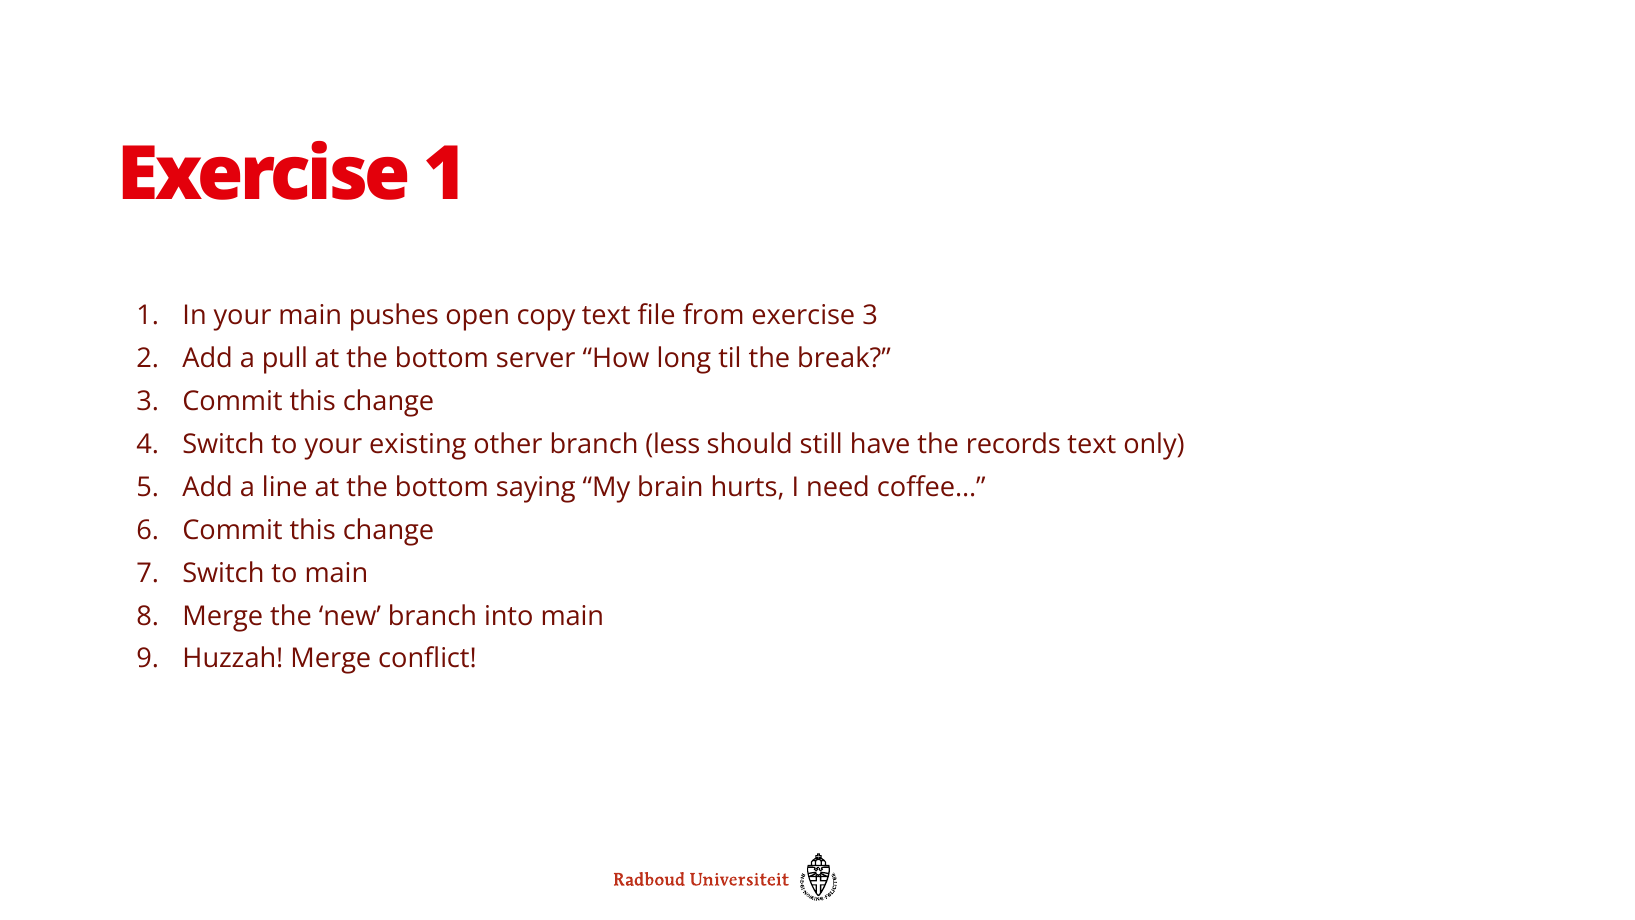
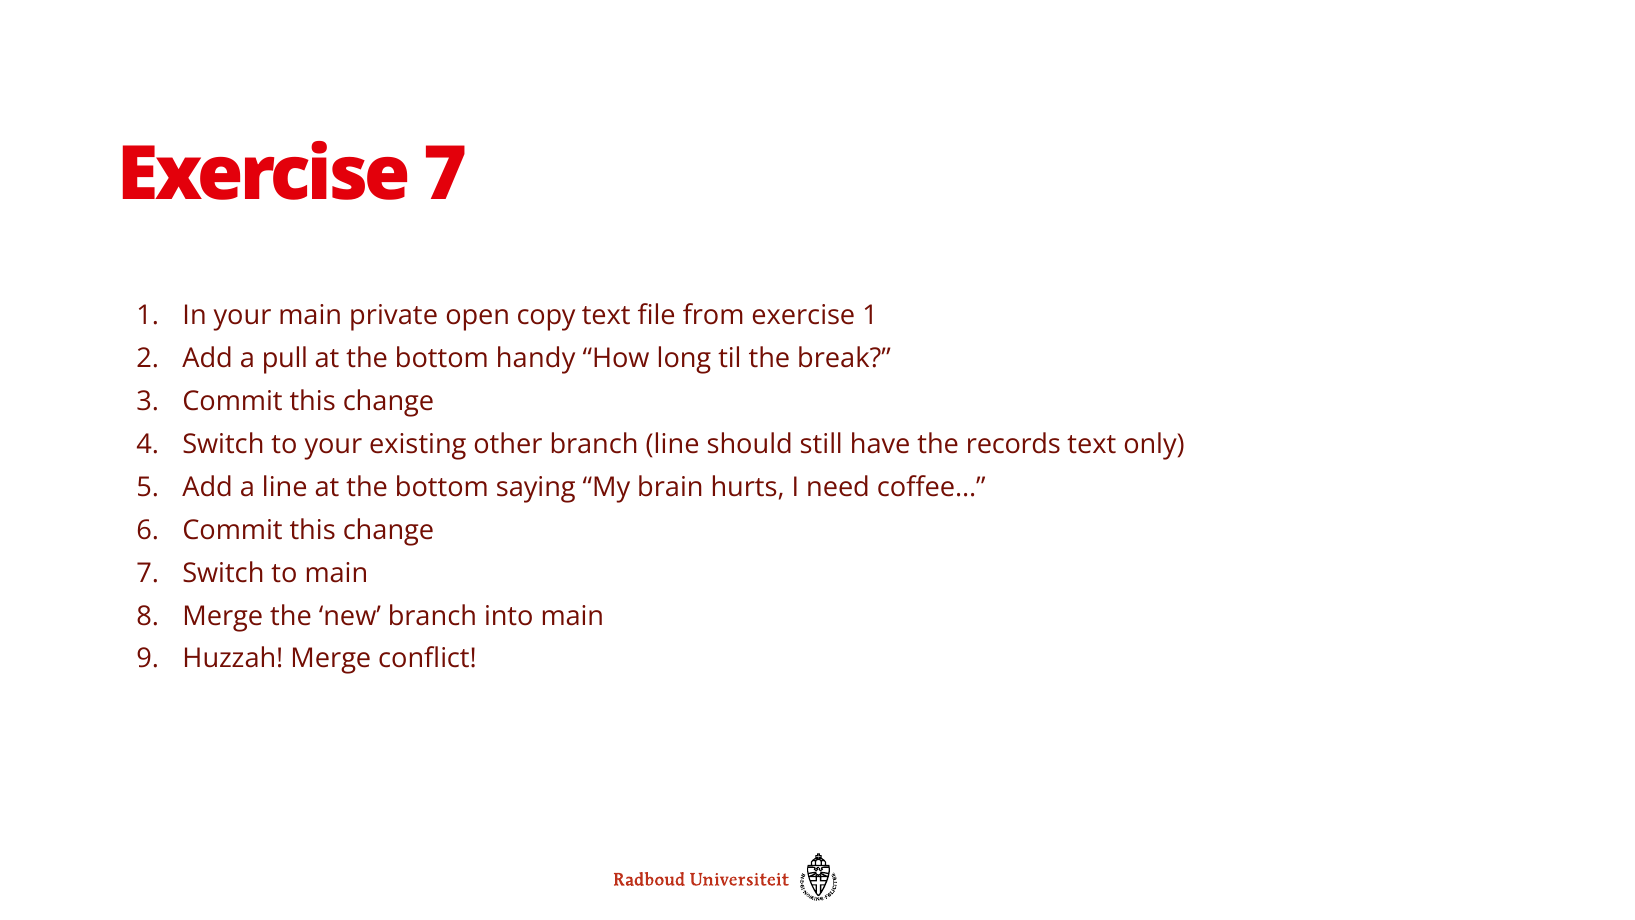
Exercise 1: 1 -> 7
pushes: pushes -> private
exercise 3: 3 -> 1
server: server -> handy
branch less: less -> line
